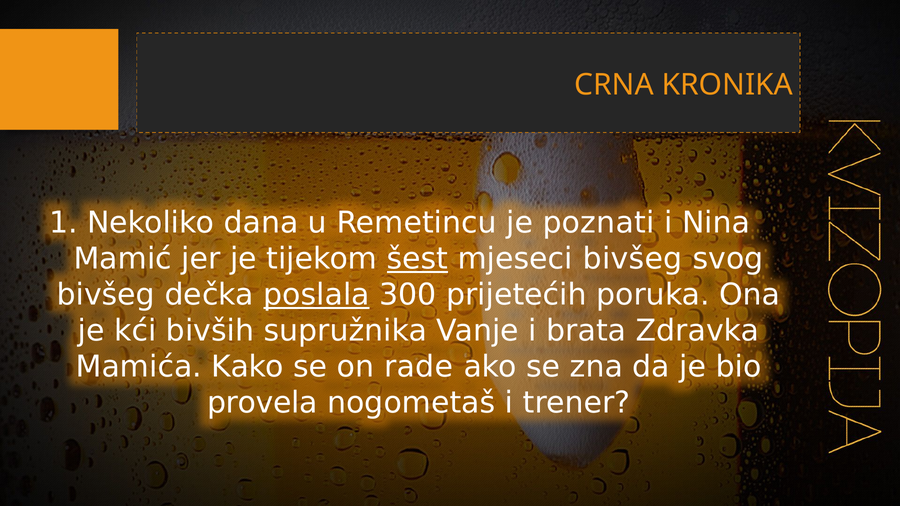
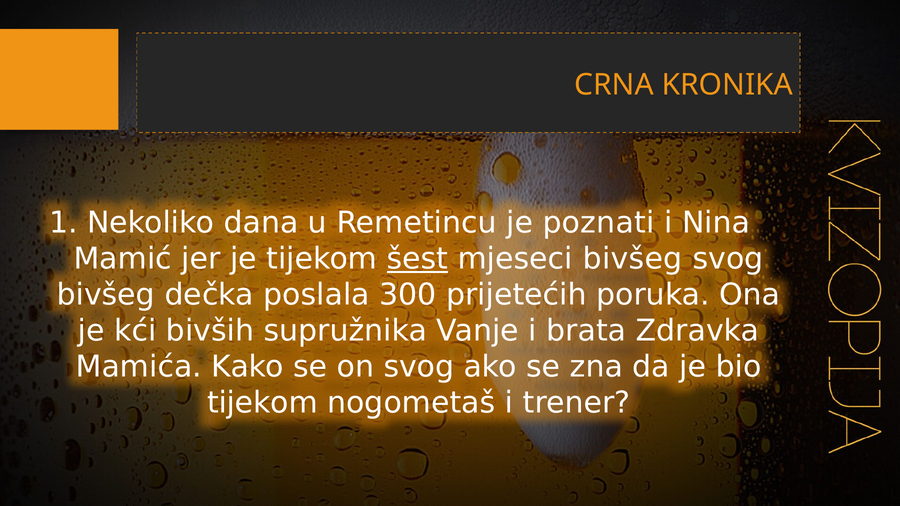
poslala underline: present -> none
on rade: rade -> svog
provela at (262, 403): provela -> tijekom
